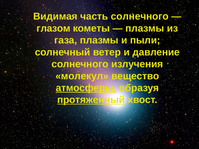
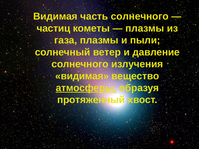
глазом: глазом -> частиц
молекул at (82, 76): молекул -> видимая
протяженный underline: present -> none
